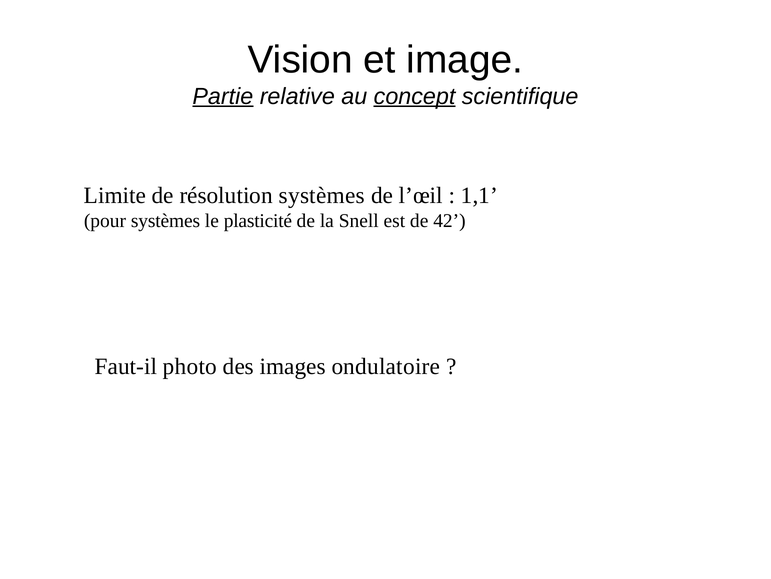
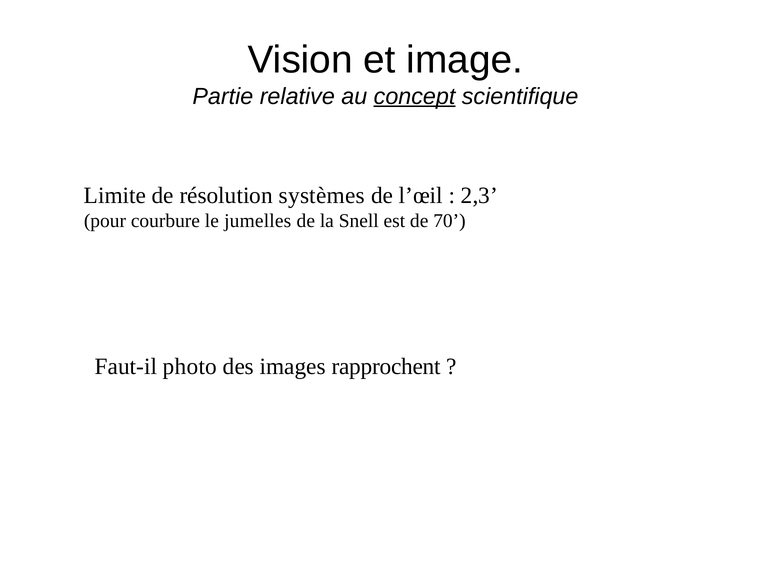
Partie underline: present -> none
1,1: 1,1 -> 2,3
pour systèmes: systèmes -> courbure
plasticité: plasticité -> jumelles
42: 42 -> 70
ondulatoire: ondulatoire -> rapprochent
